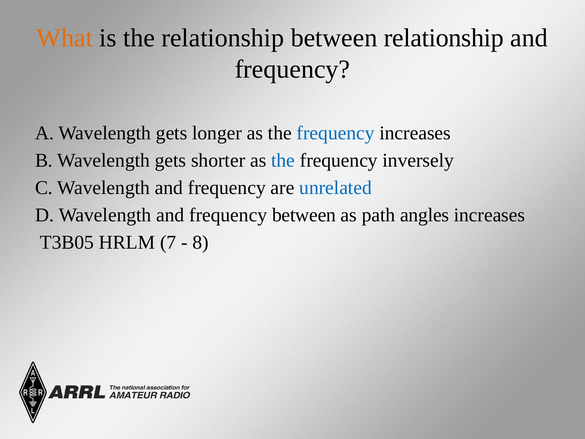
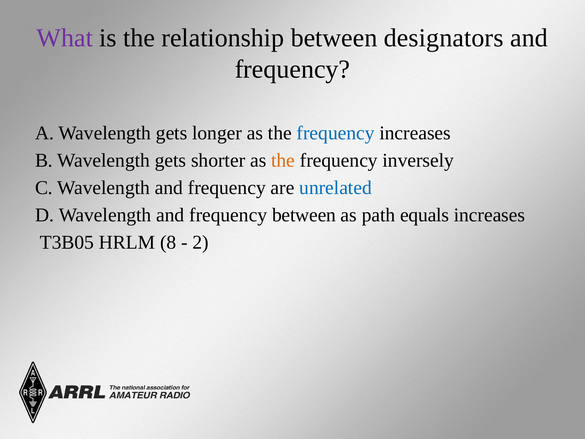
What colour: orange -> purple
between relationship: relationship -> designators
the at (283, 160) colour: blue -> orange
angles: angles -> equals
7: 7 -> 8
8: 8 -> 2
